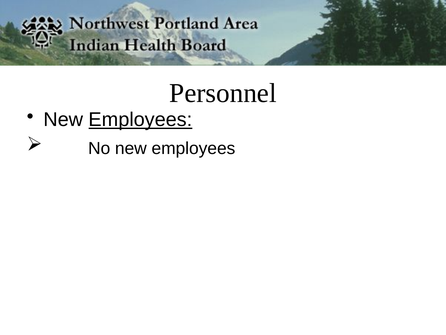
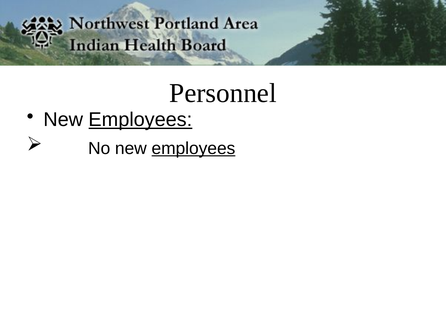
employees at (193, 148) underline: none -> present
